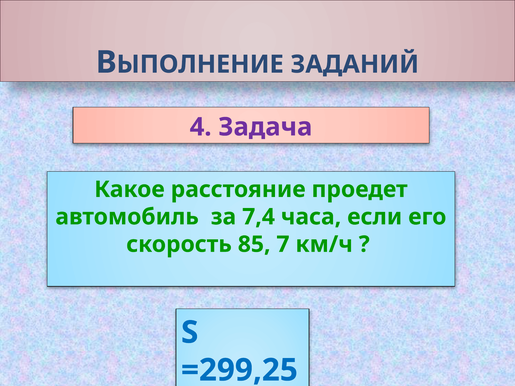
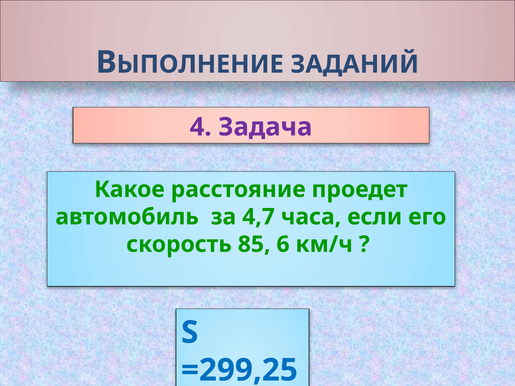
7,4: 7,4 -> 4,7
7: 7 -> 6
